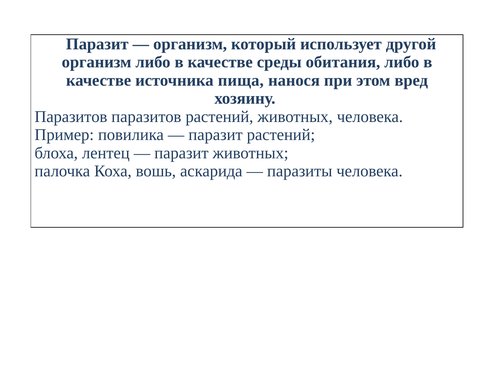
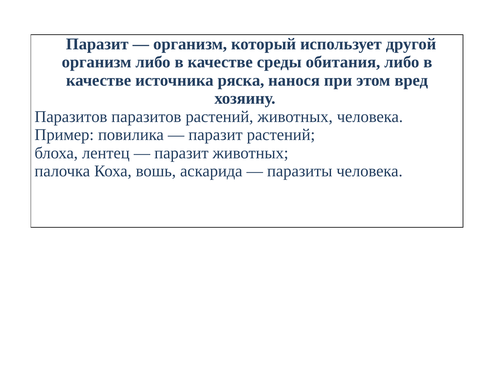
пища: пища -> ряска
